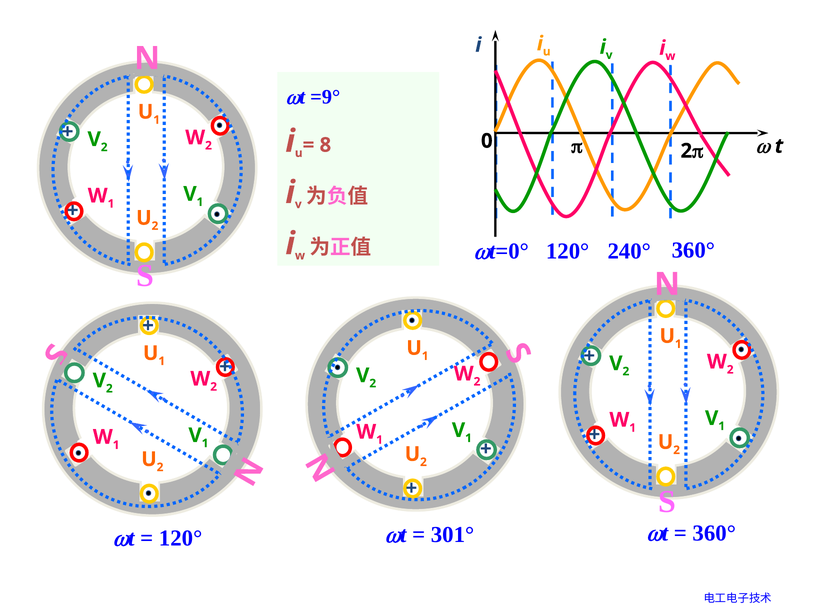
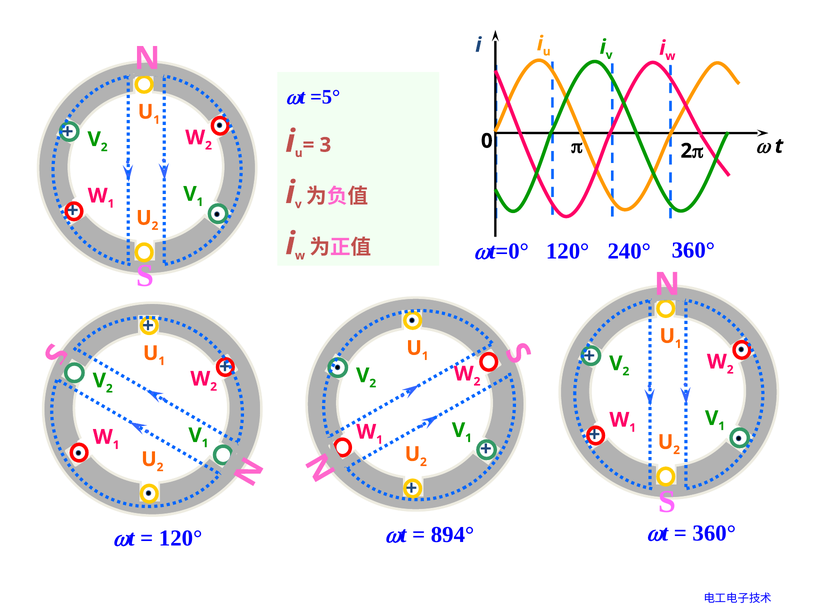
=9°: =9° -> =5°
8: 8 -> 3
301°: 301° -> 894°
